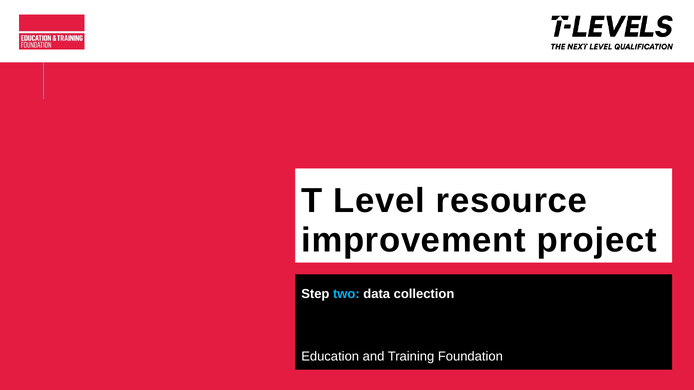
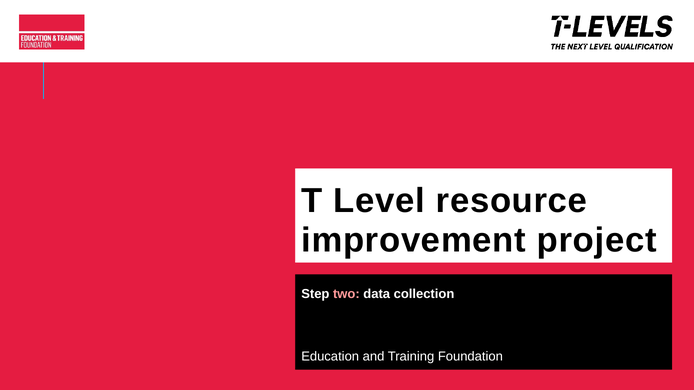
two colour: light blue -> pink
